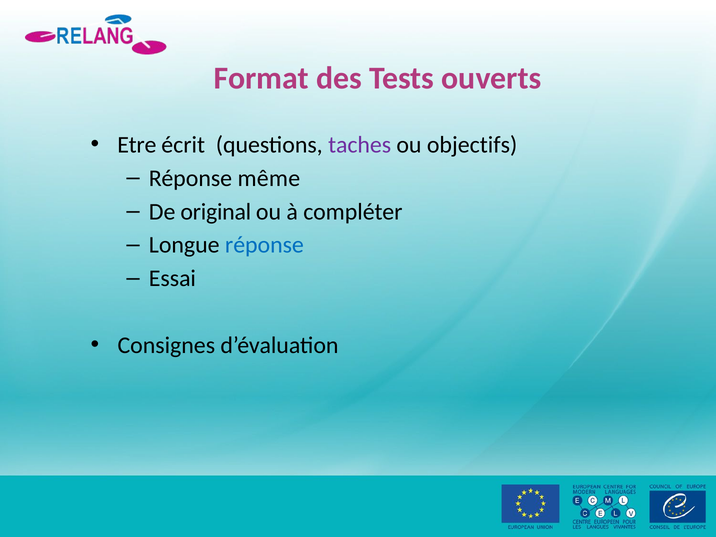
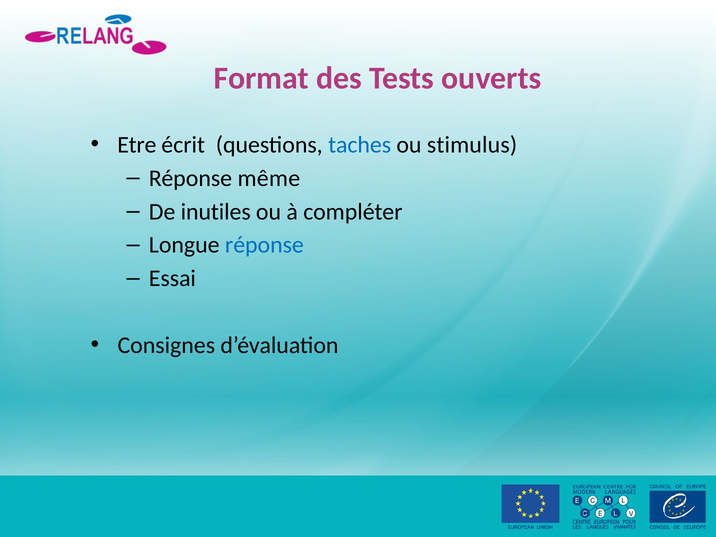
taches colour: purple -> blue
objectifs: objectifs -> stimulus
original: original -> inutiles
